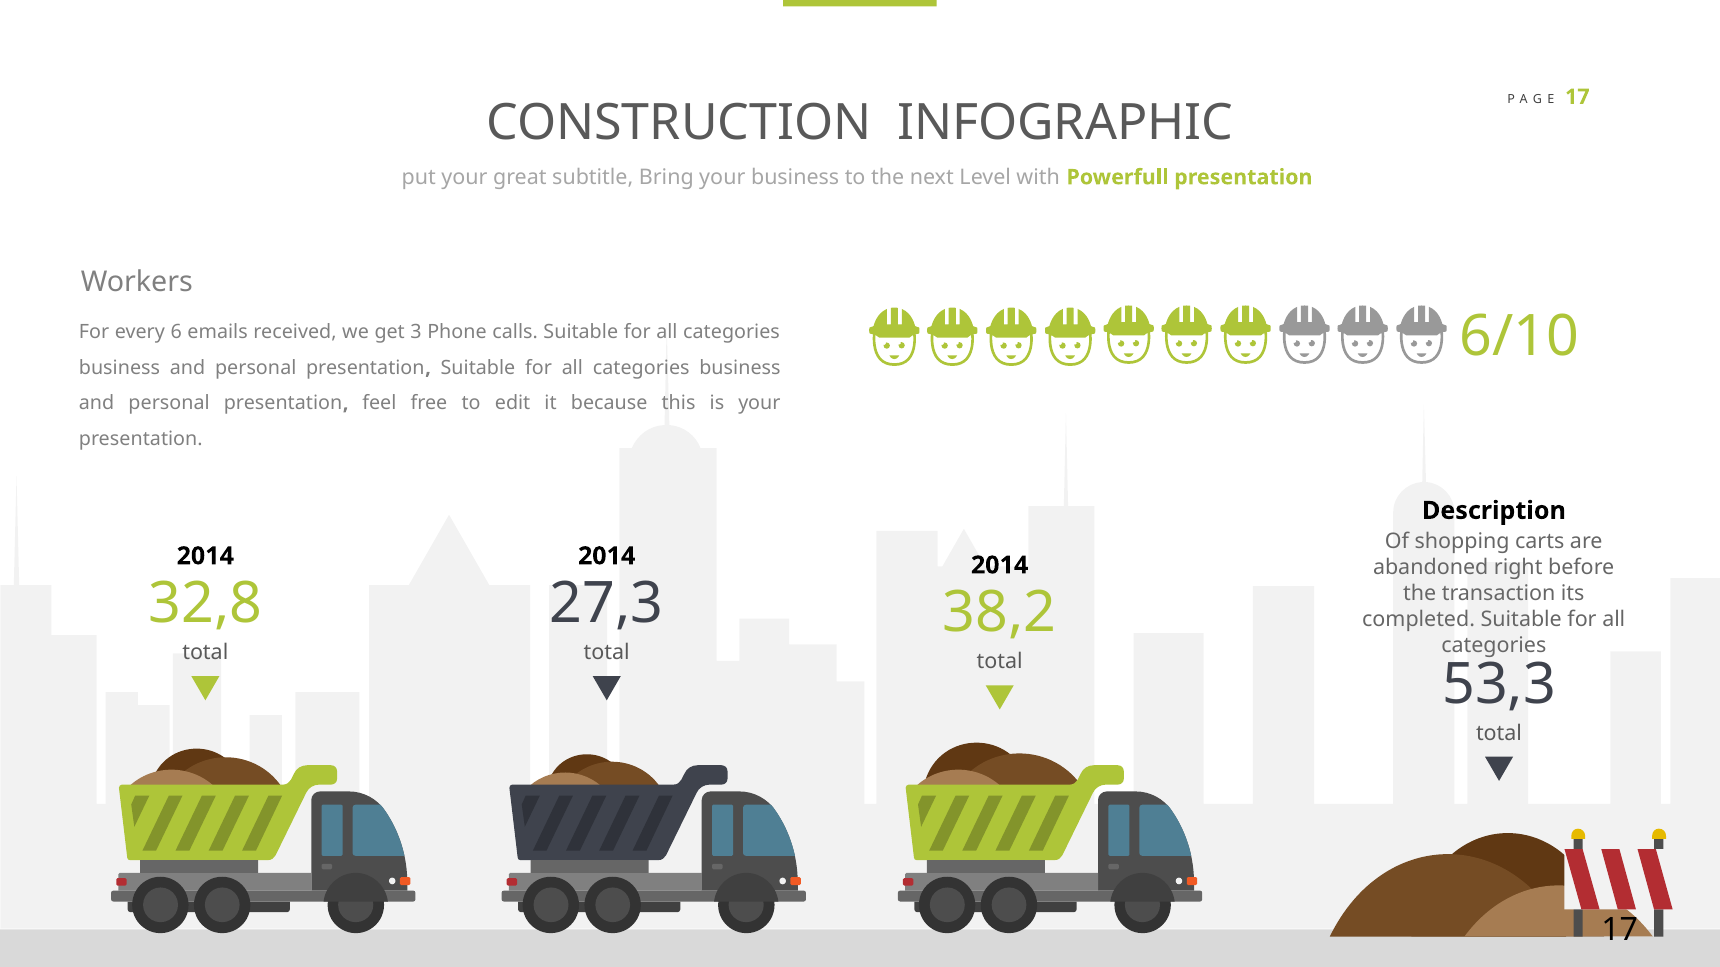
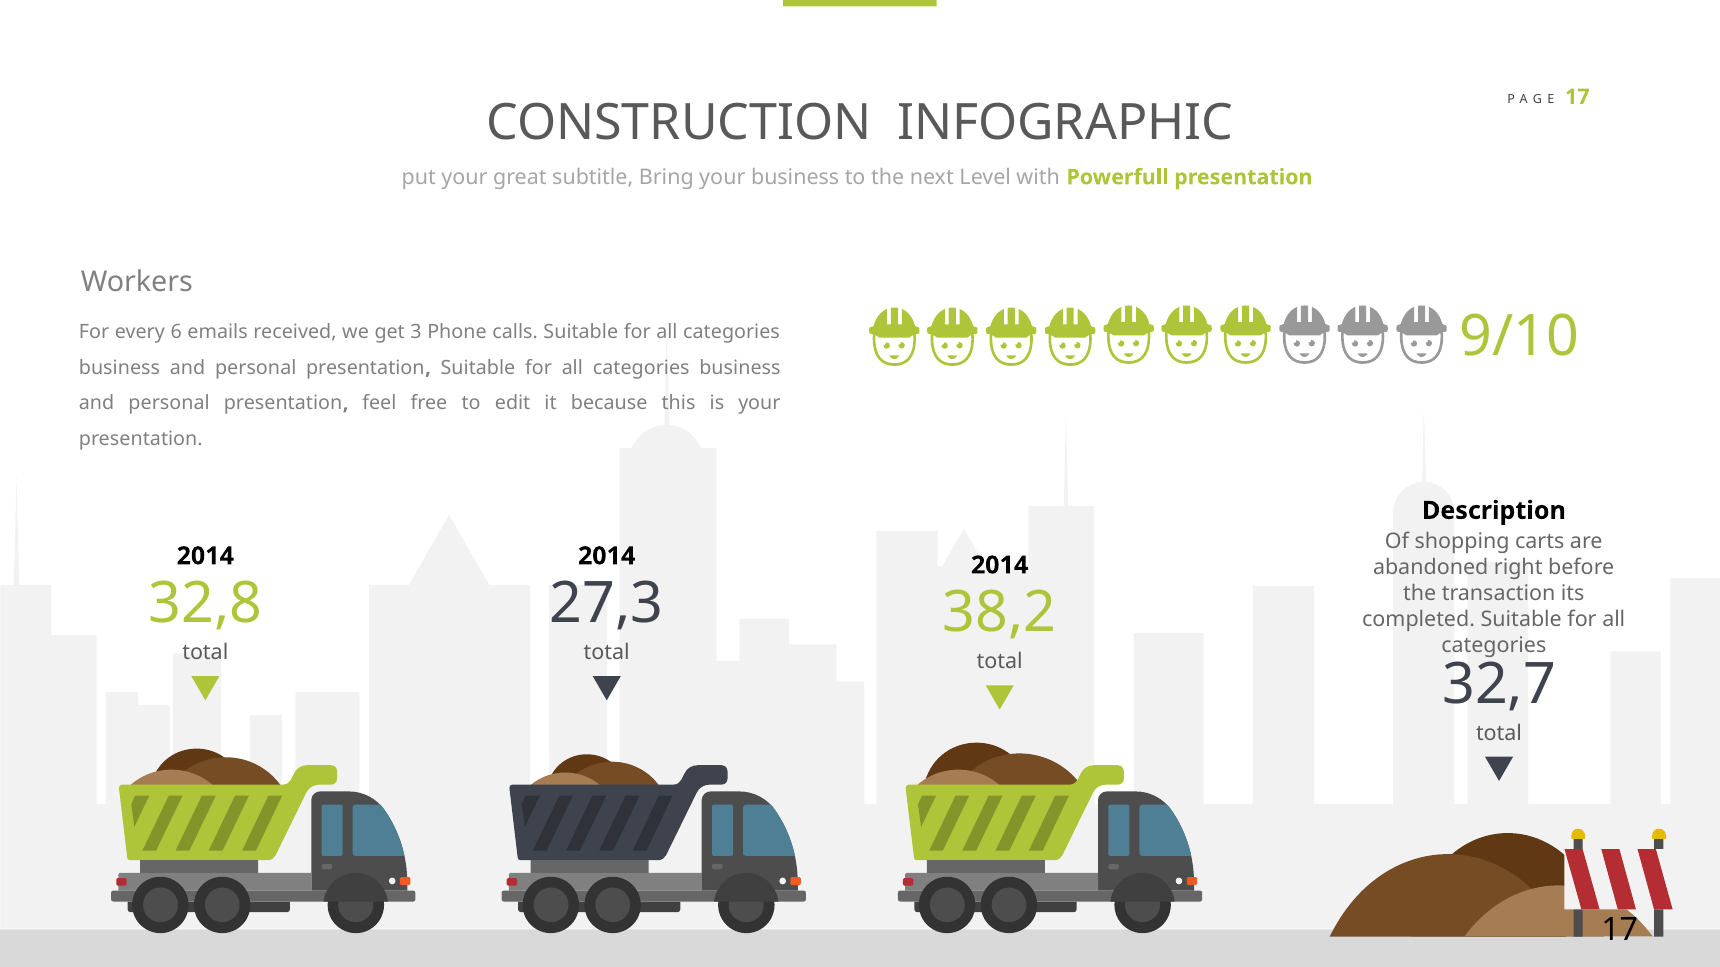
6/10: 6/10 -> 9/10
53,3: 53,3 -> 32,7
